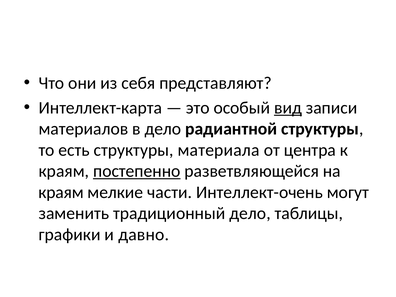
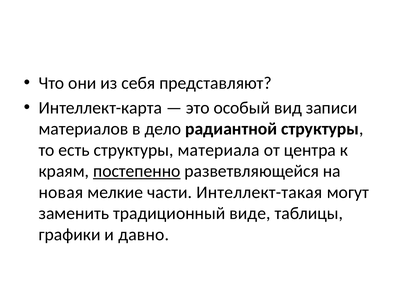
вид underline: present -> none
краям at (61, 192): краям -> новая
Интеллект-очень: Интеллект-очень -> Интеллект-такая
традиционный дело: дело -> виде
